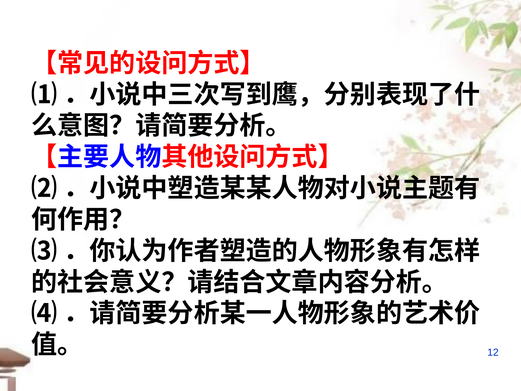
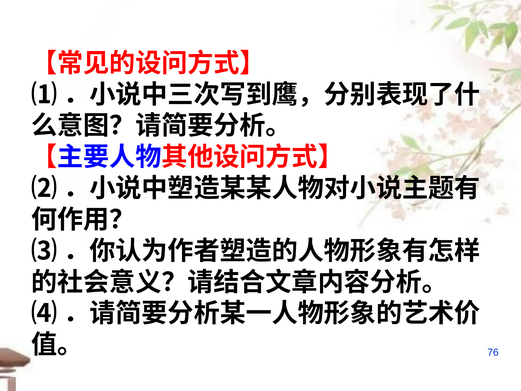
12: 12 -> 76
